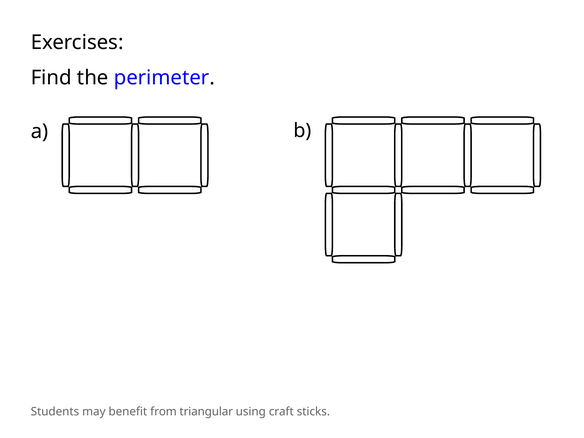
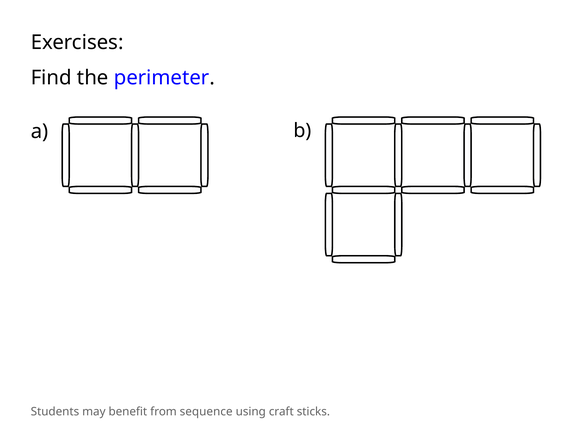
triangular: triangular -> sequence
